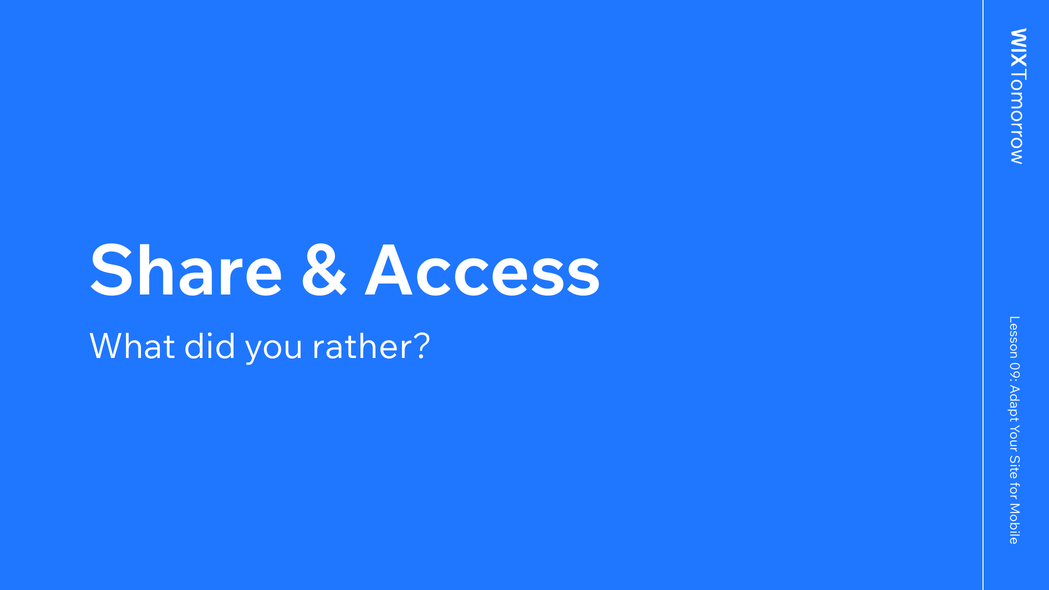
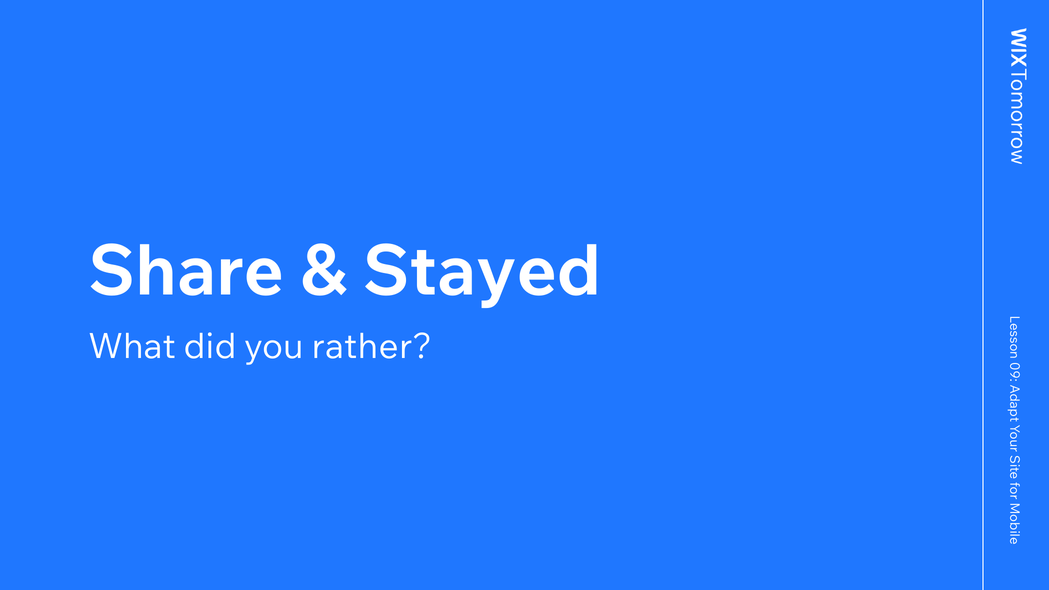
Access: Access -> Stayed
